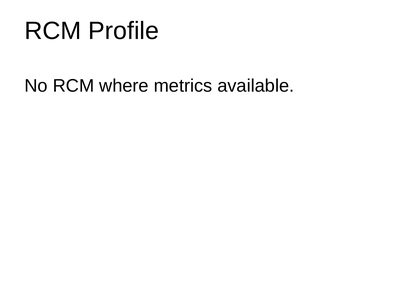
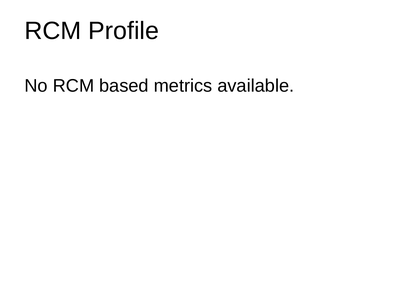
where: where -> based
